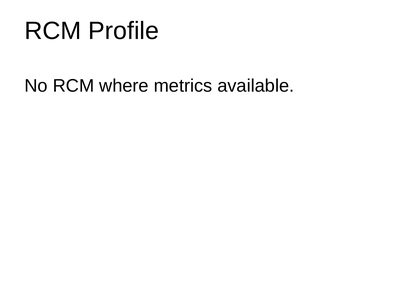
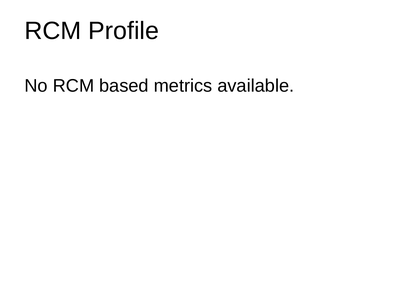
where: where -> based
